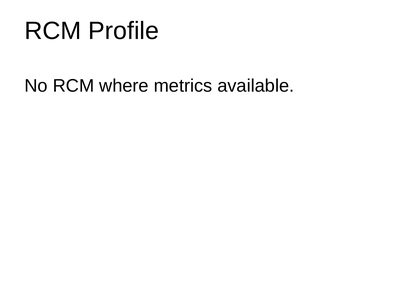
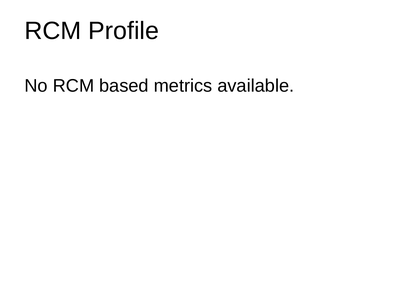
where: where -> based
